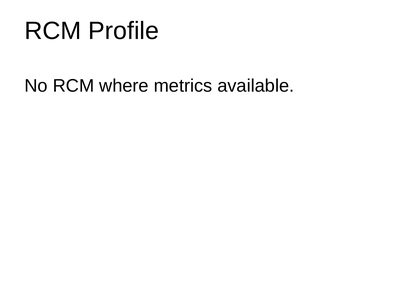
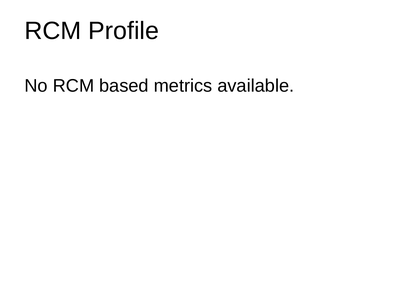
where: where -> based
